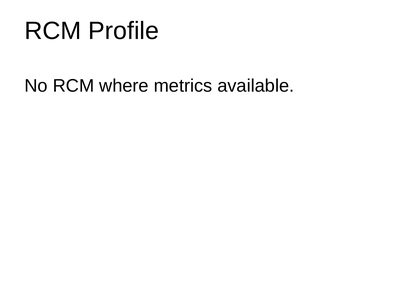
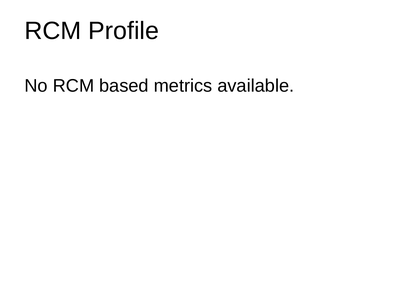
where: where -> based
